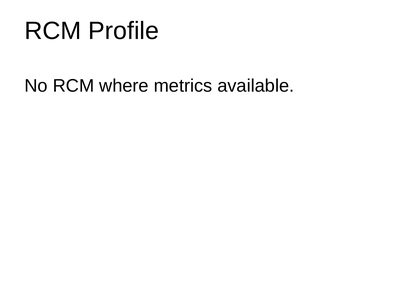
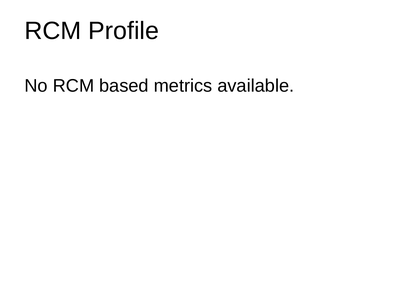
where: where -> based
